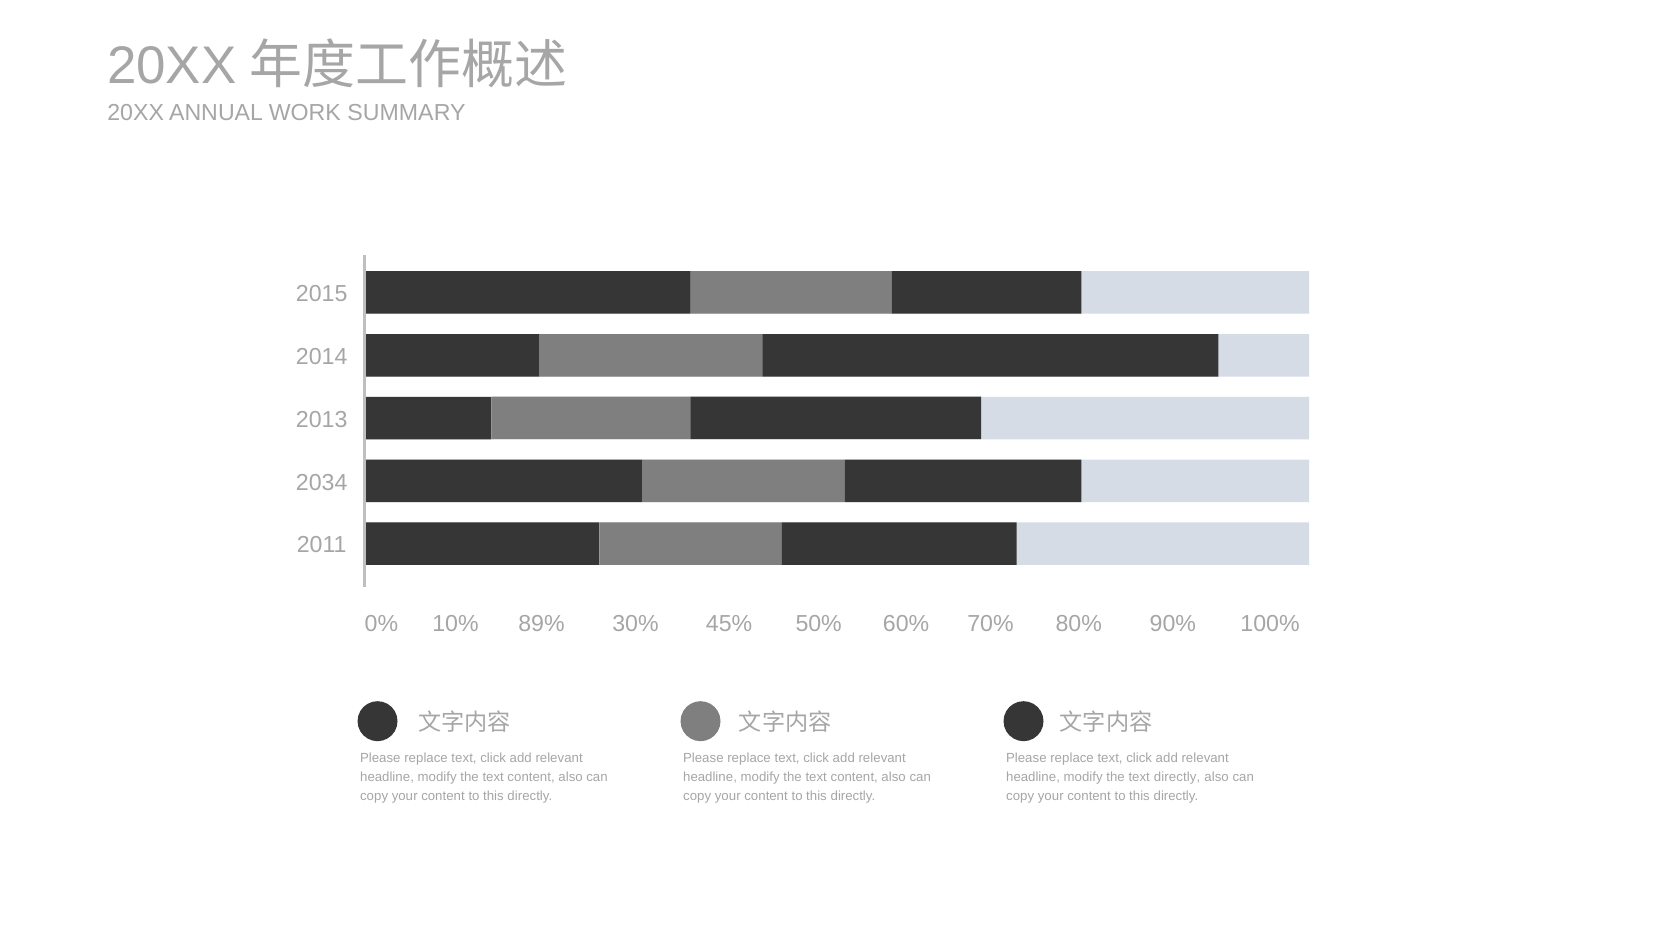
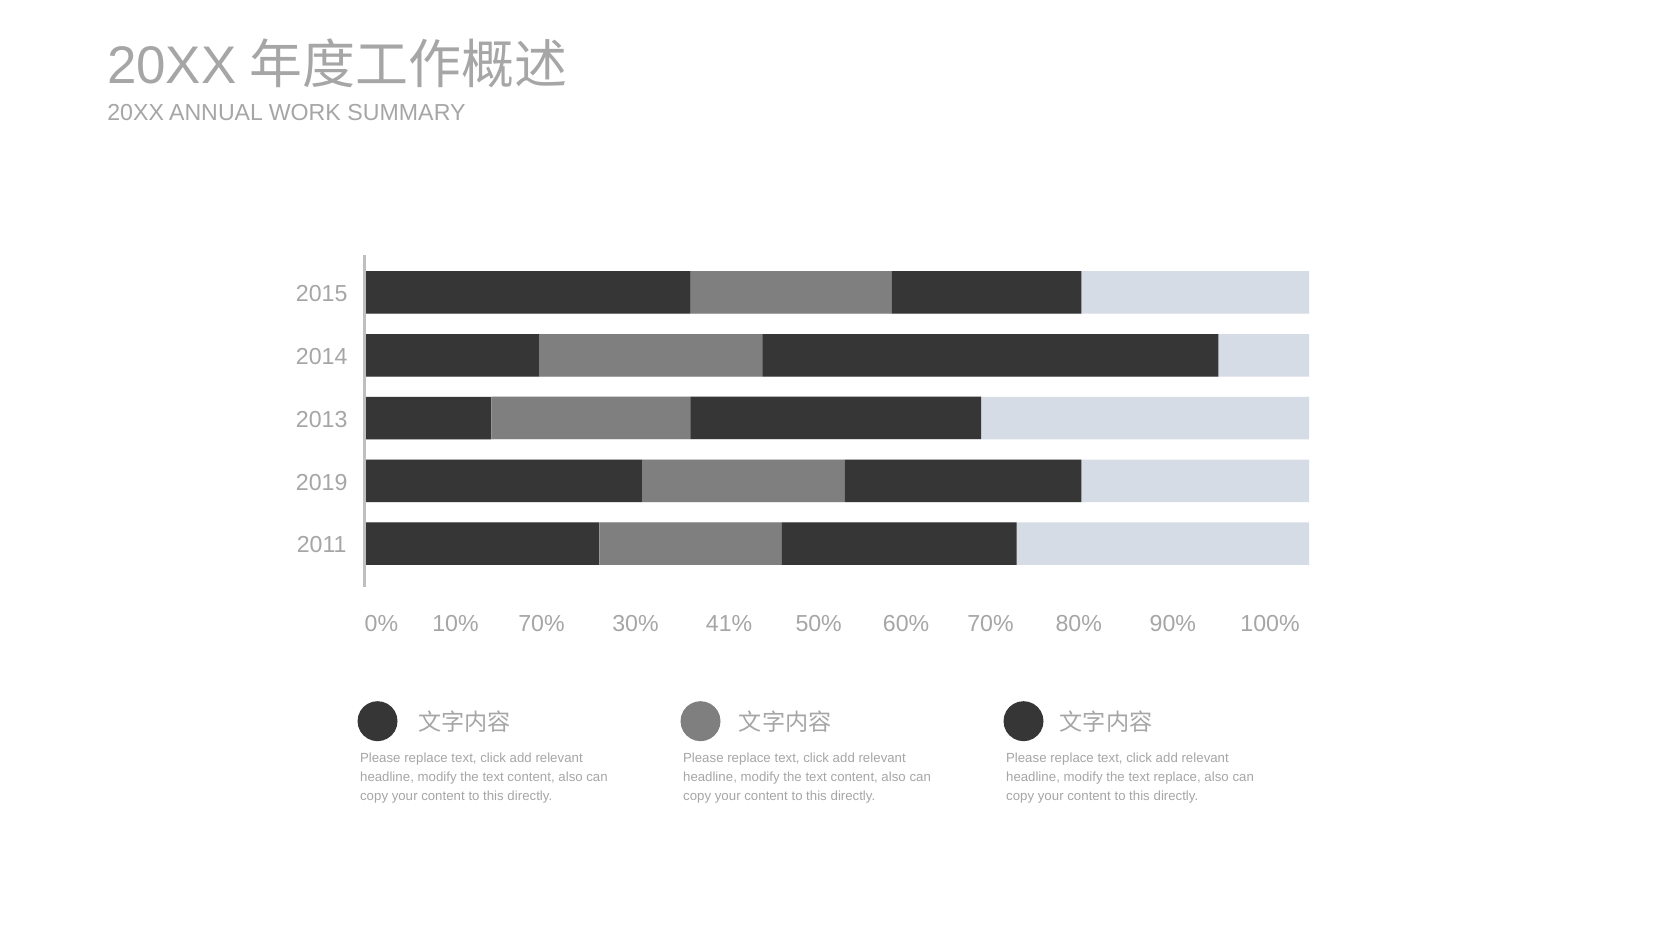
2034: 2034 -> 2019
89% at (541, 624): 89% -> 70%
45%: 45% -> 41%
text directly: directly -> replace
